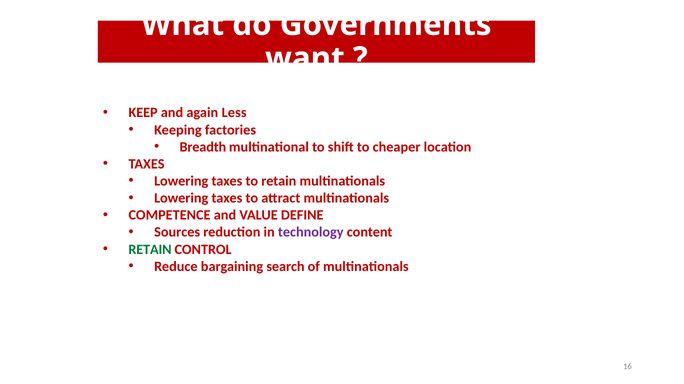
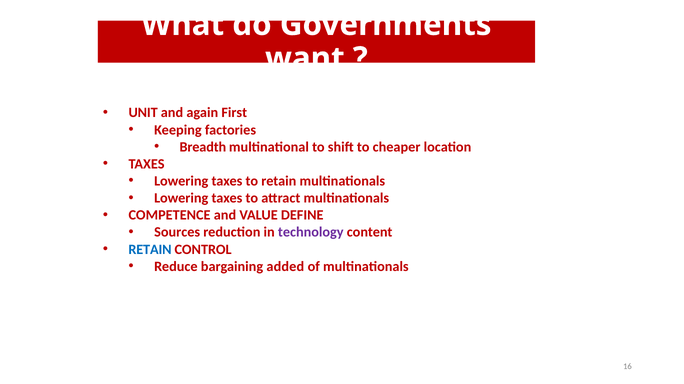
KEEP: KEEP -> UNIT
Less: Less -> First
RETAIN at (150, 250) colour: green -> blue
search: search -> added
